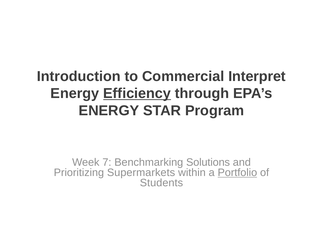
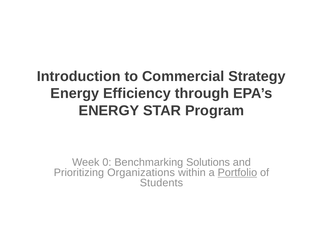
Interpret: Interpret -> Strategy
Efficiency underline: present -> none
7: 7 -> 0
Supermarkets: Supermarkets -> Organizations
